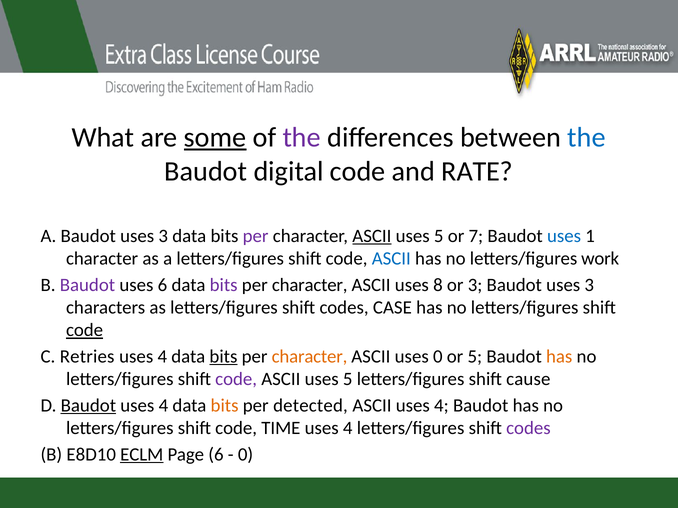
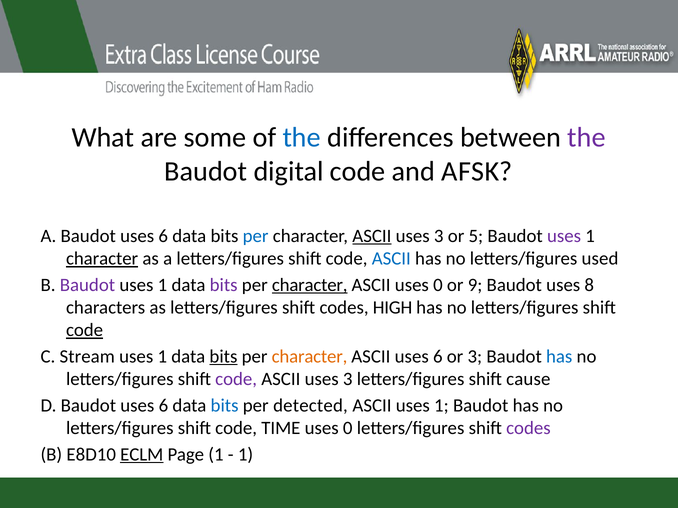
some underline: present -> none
the at (302, 138) colour: purple -> blue
the at (586, 138) colour: blue -> purple
RATE: RATE -> AFSK
A Baudot uses 3: 3 -> 6
per at (256, 236) colour: purple -> blue
5 at (439, 236): 5 -> 3
7: 7 -> 5
uses at (564, 236) colour: blue -> purple
character at (102, 259) underline: none -> present
work: work -> used
6 at (163, 285): 6 -> 1
character at (310, 285) underline: none -> present
ASCII uses 8: 8 -> 0
or 3: 3 -> 9
3 at (589, 285): 3 -> 8
CASE: CASE -> HIGH
Retries: Retries -> Stream
4 at (162, 357): 4 -> 1
ASCII uses 0: 0 -> 6
or 5: 5 -> 3
has at (559, 357) colour: orange -> blue
5 at (348, 379): 5 -> 3
Baudot at (88, 406) underline: present -> none
4 at (163, 406): 4 -> 6
bits at (225, 406) colour: orange -> blue
ASCII uses 4: 4 -> 1
4 at (348, 428): 4 -> 0
Page 6: 6 -> 1
0 at (246, 455): 0 -> 1
